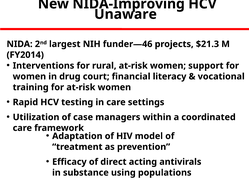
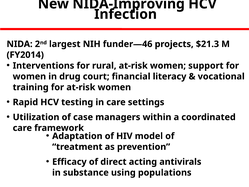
Unaware: Unaware -> Infection
